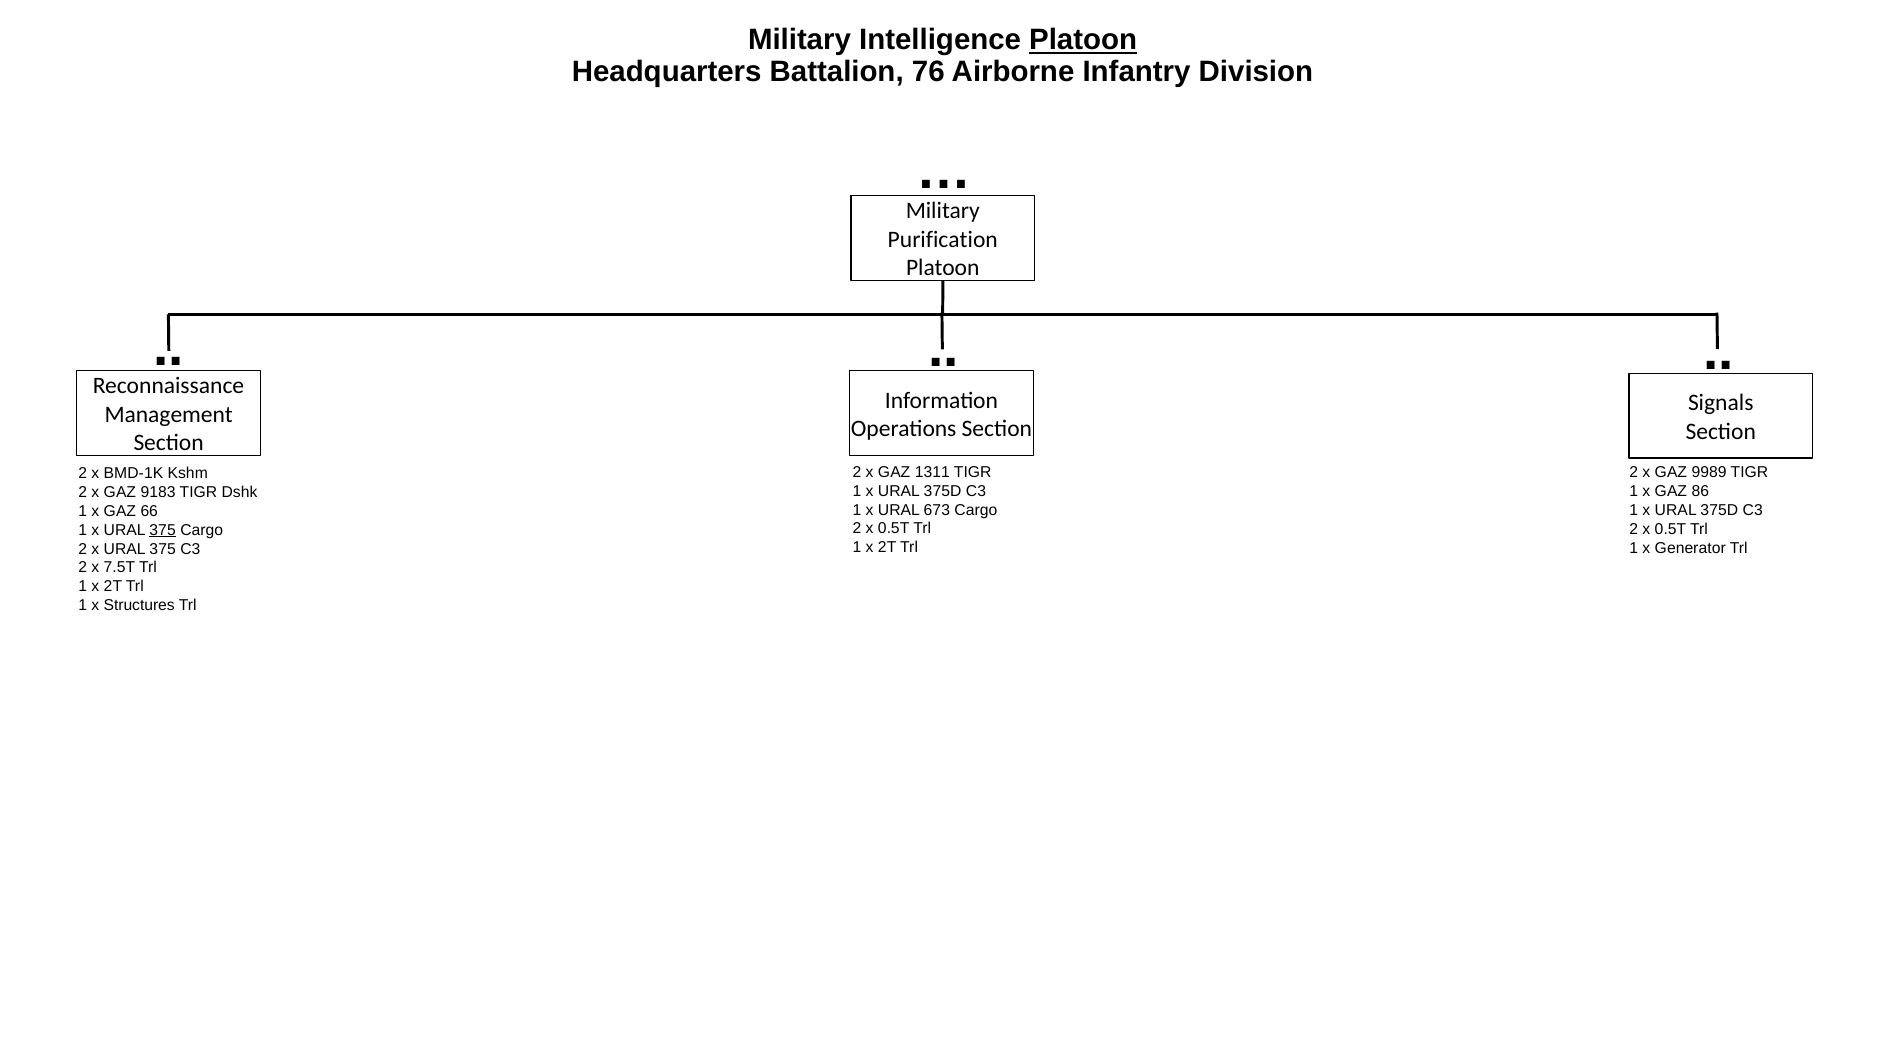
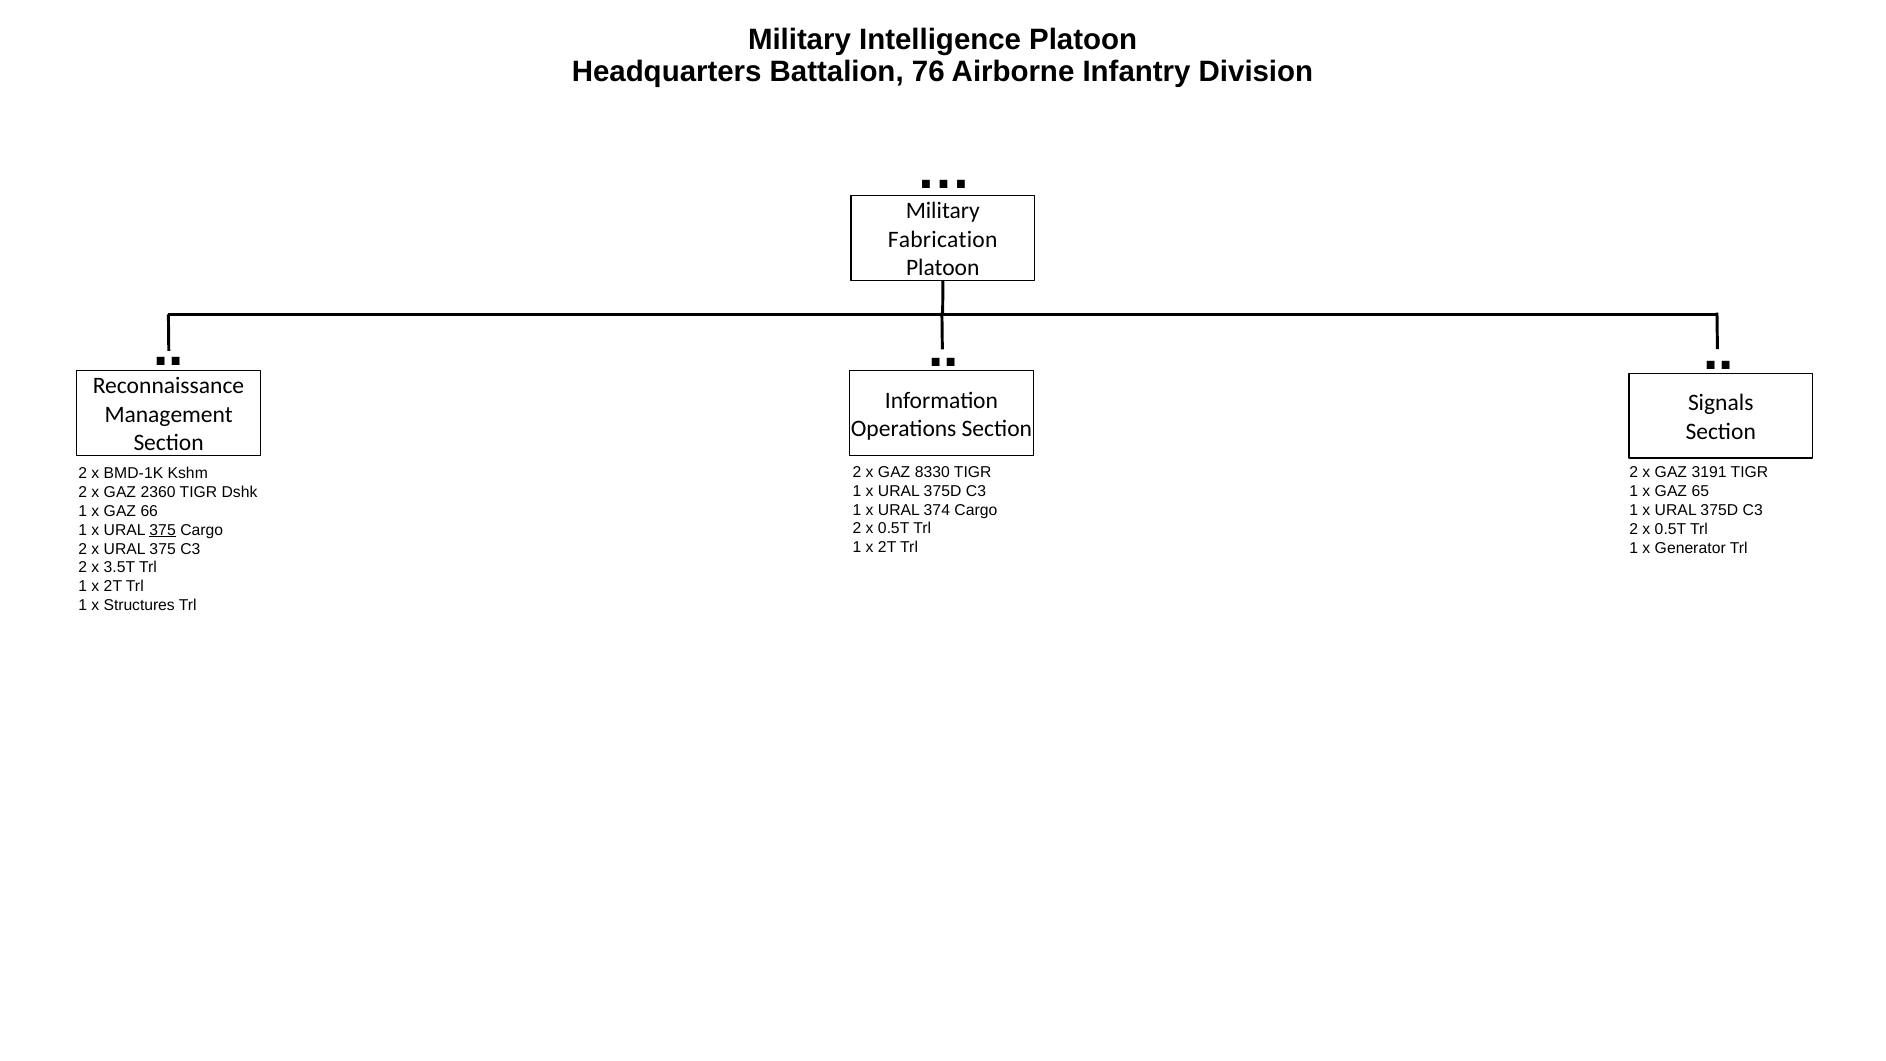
Platoon at (1083, 40) underline: present -> none
Purification: Purification -> Fabrication
1311: 1311 -> 8330
9989: 9989 -> 3191
86: 86 -> 65
9183: 9183 -> 2360
673: 673 -> 374
7.5T: 7.5T -> 3.5T
